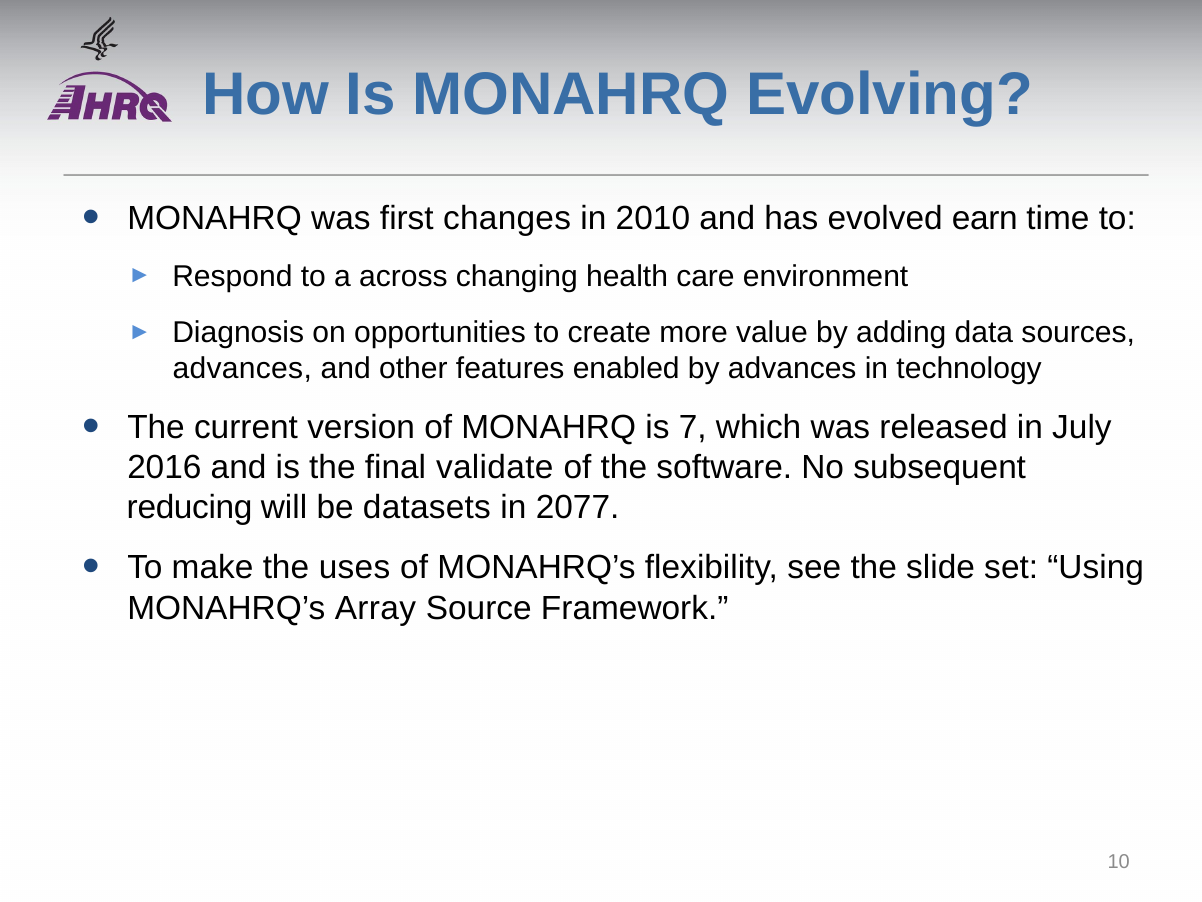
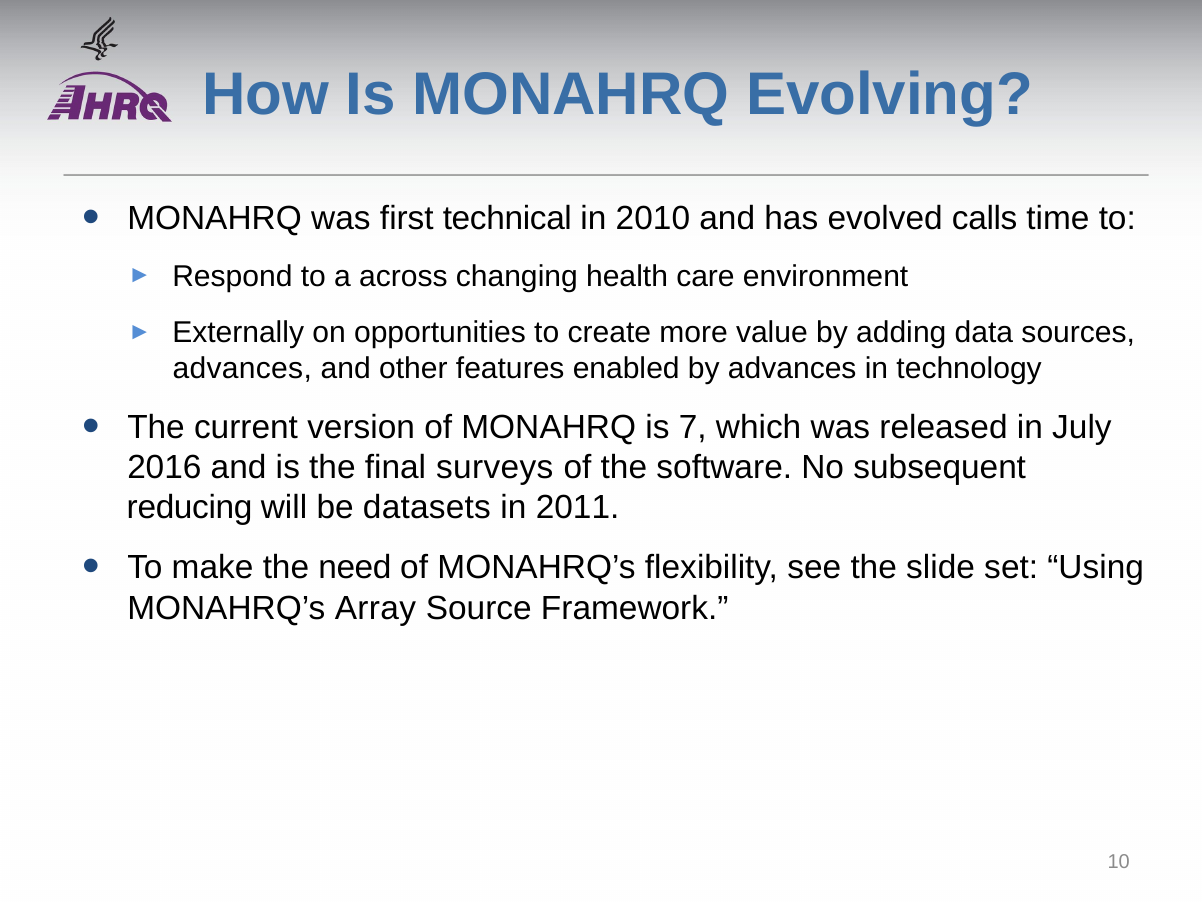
changes: changes -> technical
earn: earn -> calls
Diagnosis: Diagnosis -> Externally
validate: validate -> surveys
2077: 2077 -> 2011
uses: uses -> need
